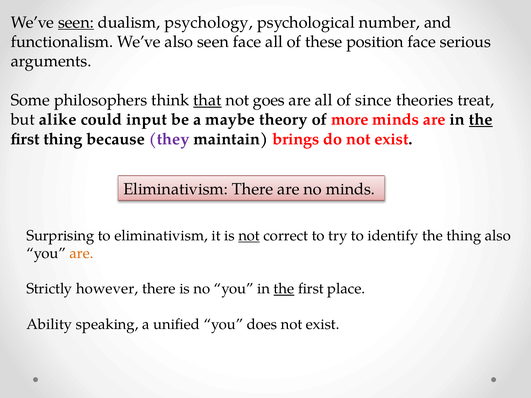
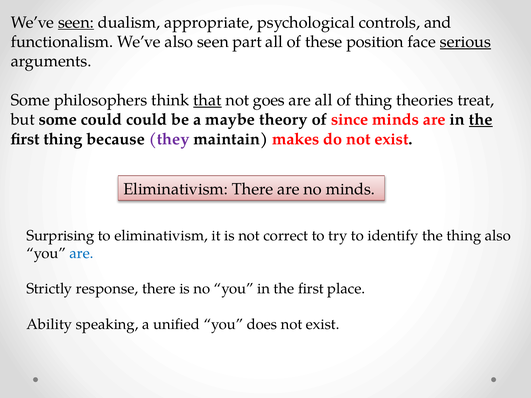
psychology: psychology -> appropriate
number: number -> controls
seen face: face -> part
serious underline: none -> present
of since: since -> thing
but alike: alike -> some
could input: input -> could
more: more -> since
brings: brings -> makes
not at (249, 236) underline: present -> none
are at (81, 254) colour: orange -> blue
however: however -> response
the at (284, 289) underline: present -> none
